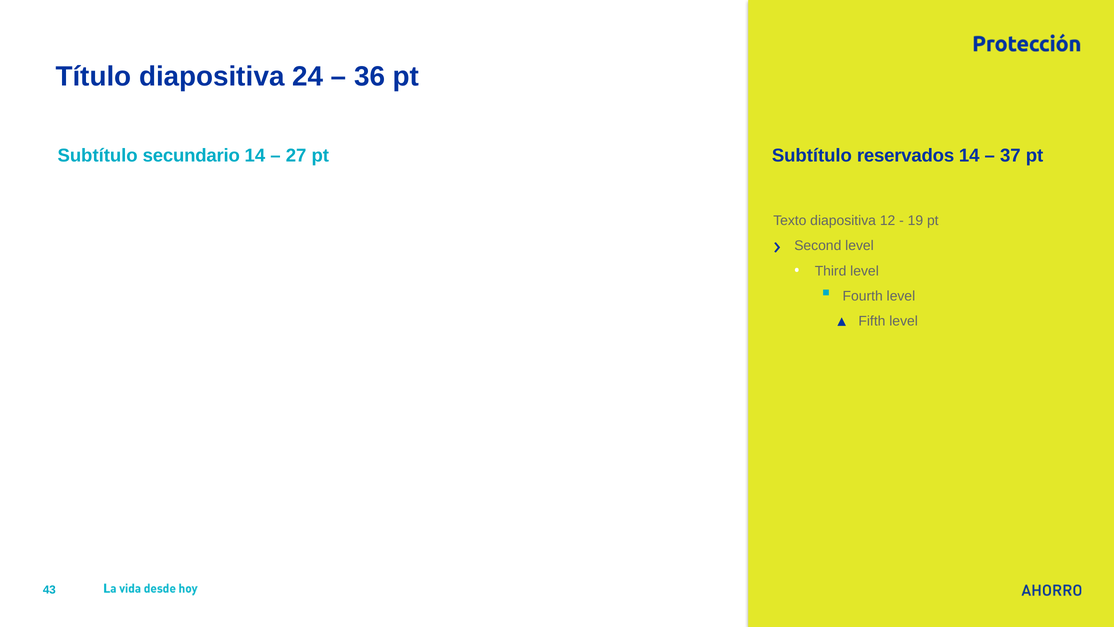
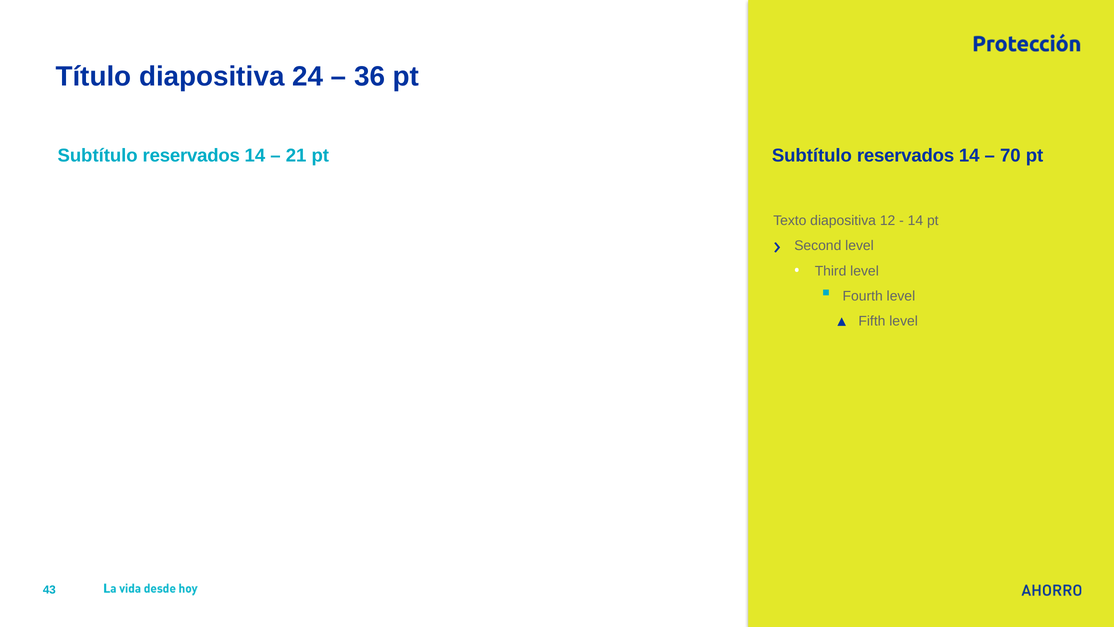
secundario at (191, 156): secundario -> reservados
27: 27 -> 21
37: 37 -> 70
19 at (915, 220): 19 -> 14
